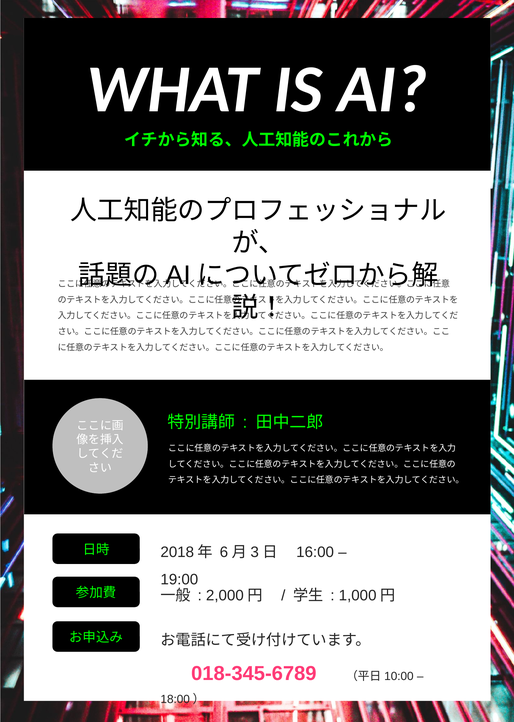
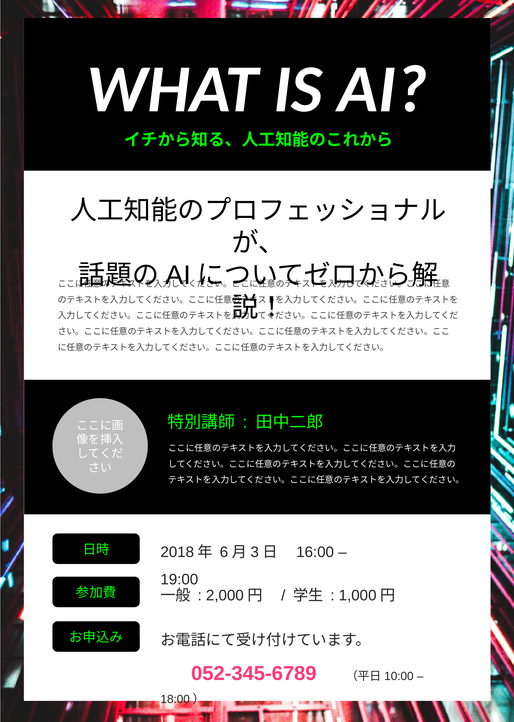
018-345-6789: 018-345-6789 -> 052-345-6789
